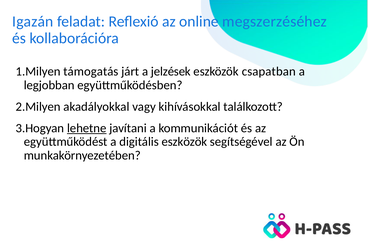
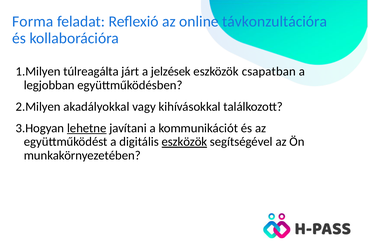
Igazán: Igazán -> Forma
megszerzéséhez: megszerzéséhez -> távkonzultációra
támogatás: támogatás -> túlreagálta
eszközök at (184, 142) underline: none -> present
